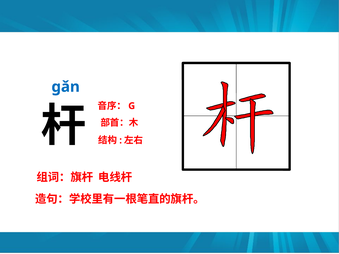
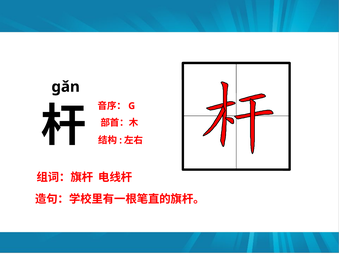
gǎn colour: blue -> black
